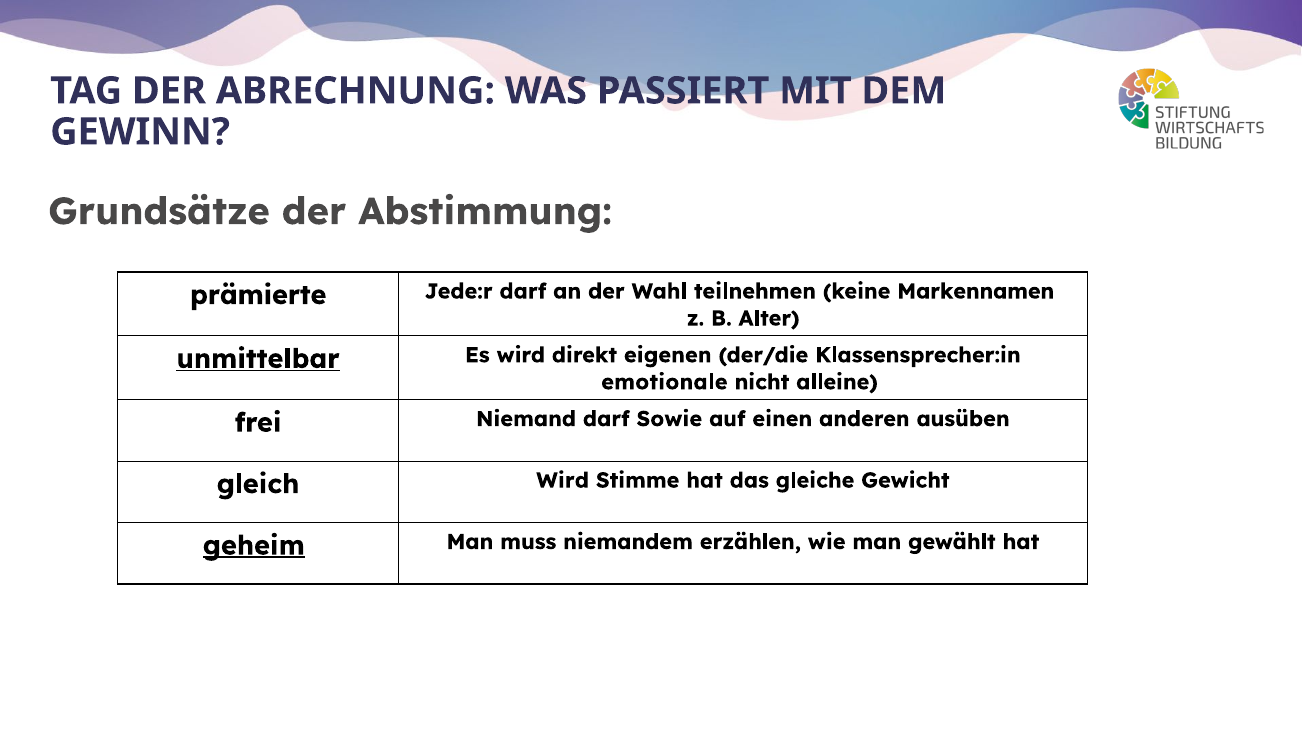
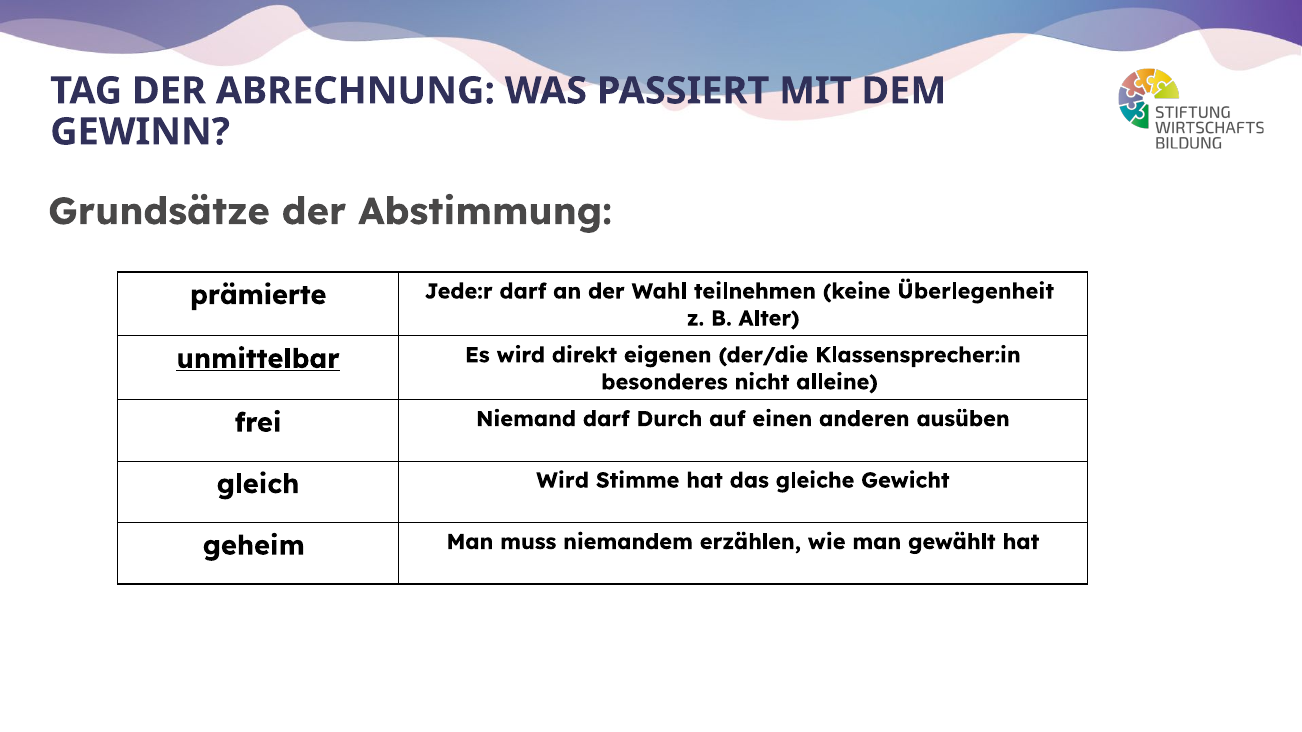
Markennamen: Markennamen -> Überlegenheit
emotionale: emotionale -> besonderes
Sowie: Sowie -> Durch
geheim underline: present -> none
